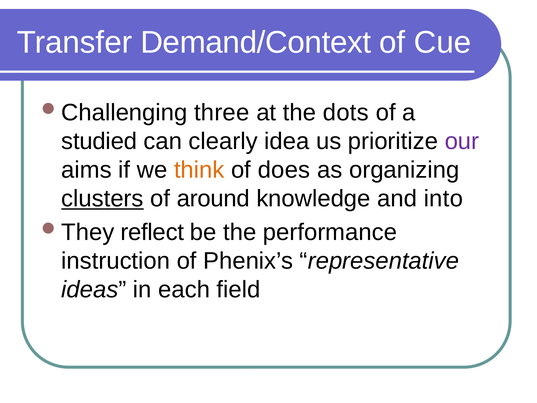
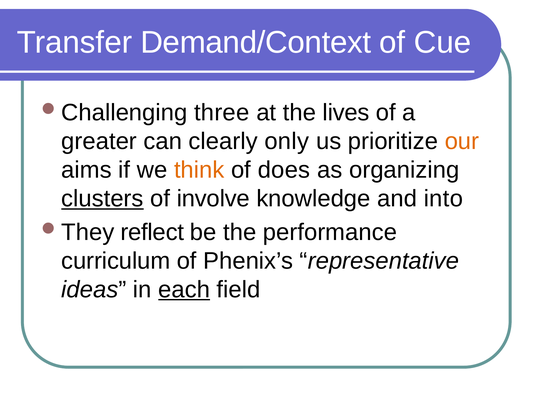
dots: dots -> lives
studied: studied -> greater
idea: idea -> only
our colour: purple -> orange
around: around -> involve
instruction: instruction -> curriculum
each underline: none -> present
